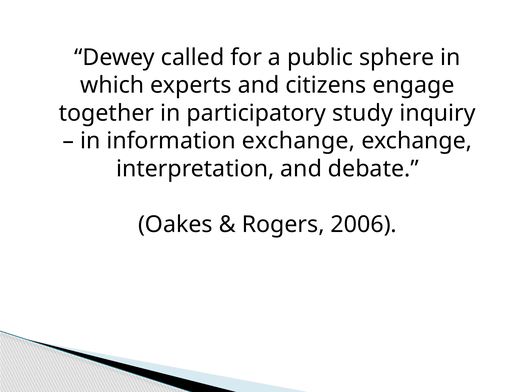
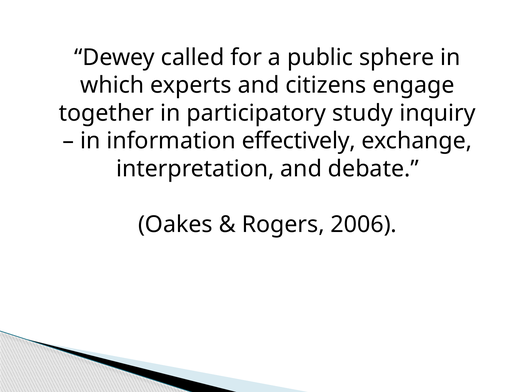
information exchange: exchange -> effectively
